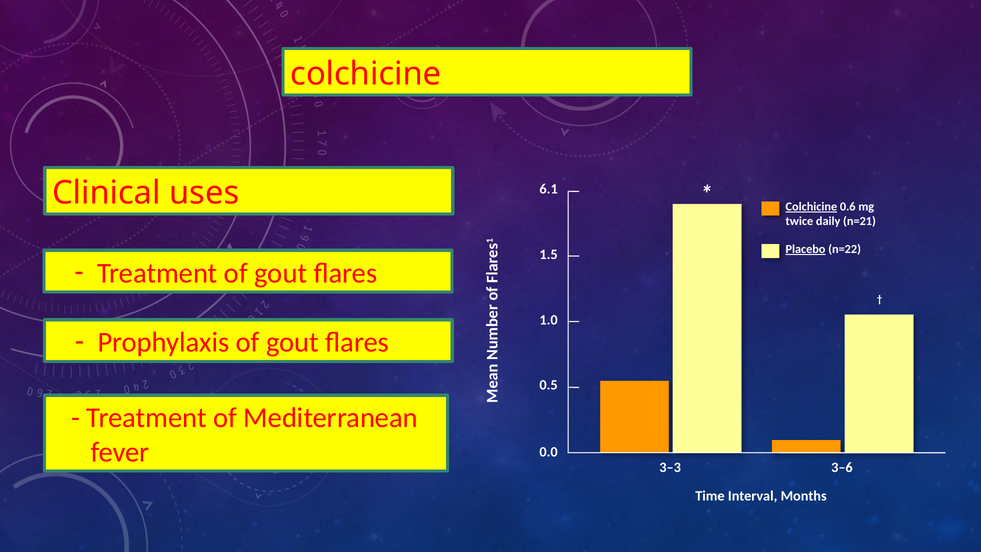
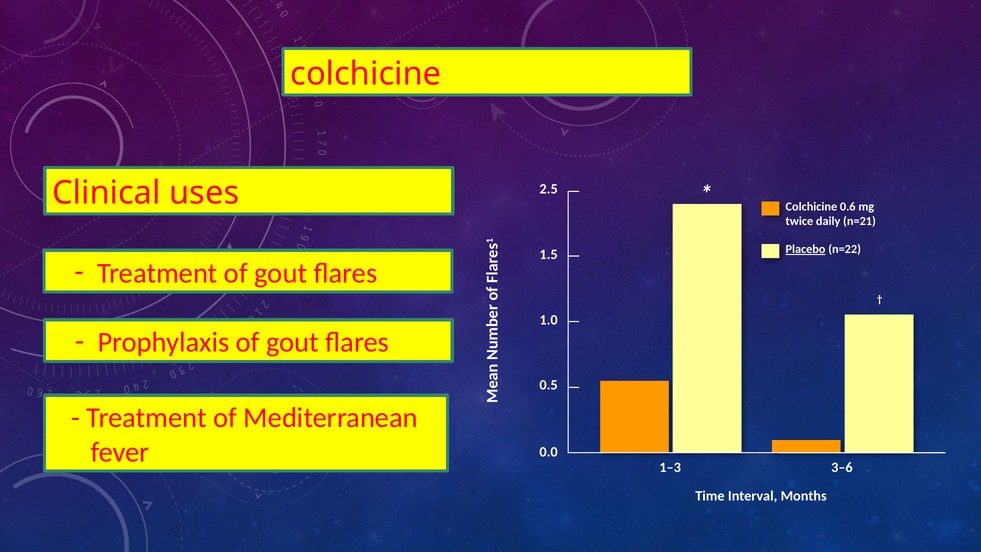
6.1: 6.1 -> 2.5
Colchicine at (811, 207) underline: present -> none
3–3: 3–3 -> 1–3
